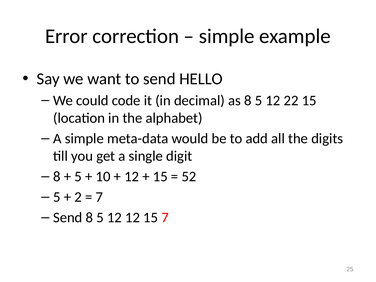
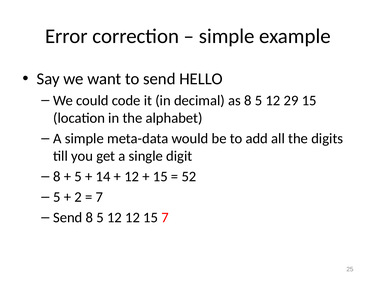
22: 22 -> 29
10: 10 -> 14
